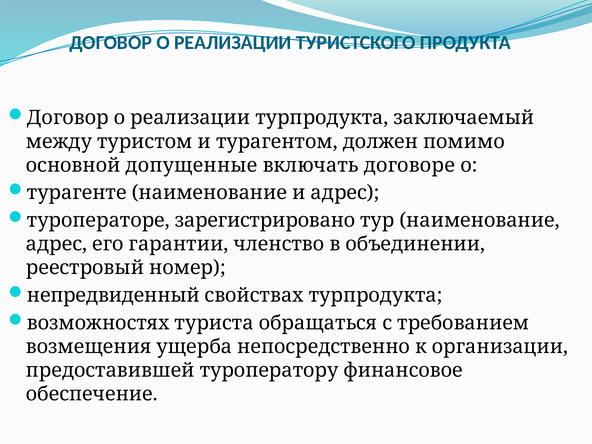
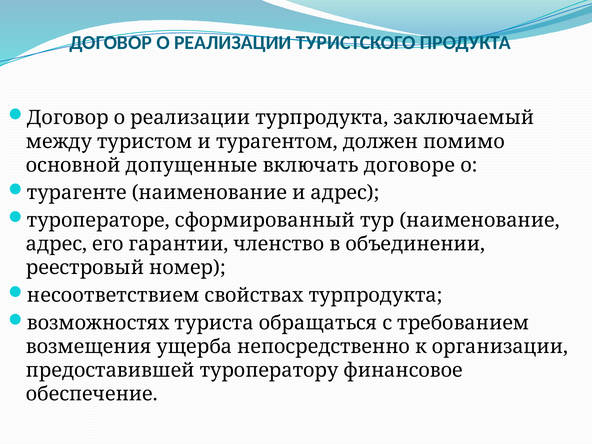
зарегистрировано: зарегистрировано -> сформированный
непредвиденный: непредвиденный -> несоответствием
